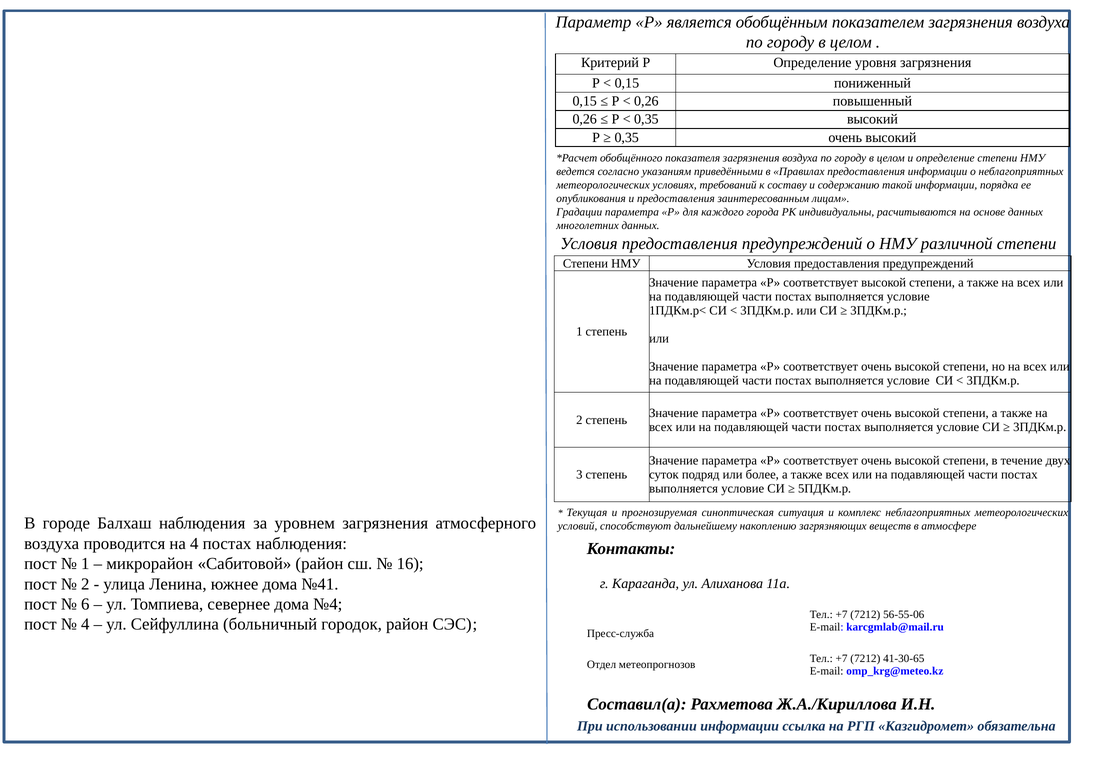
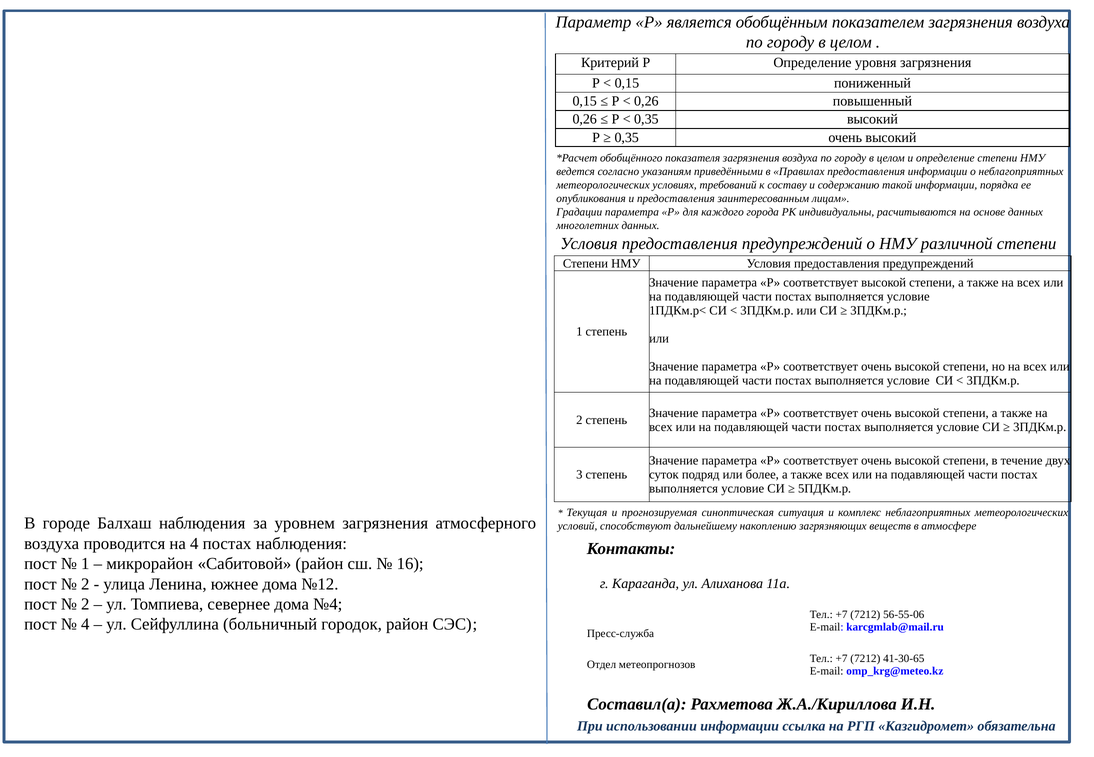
№41: №41 -> №12
6 at (85, 604): 6 -> 2
